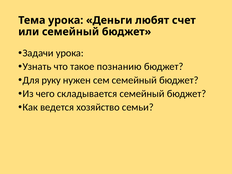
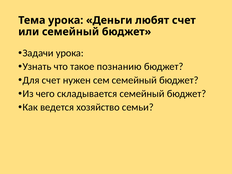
Для руку: руку -> счет
